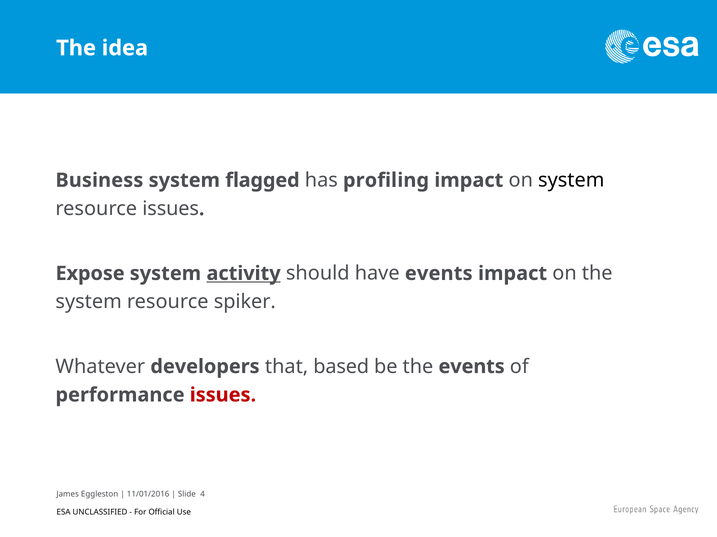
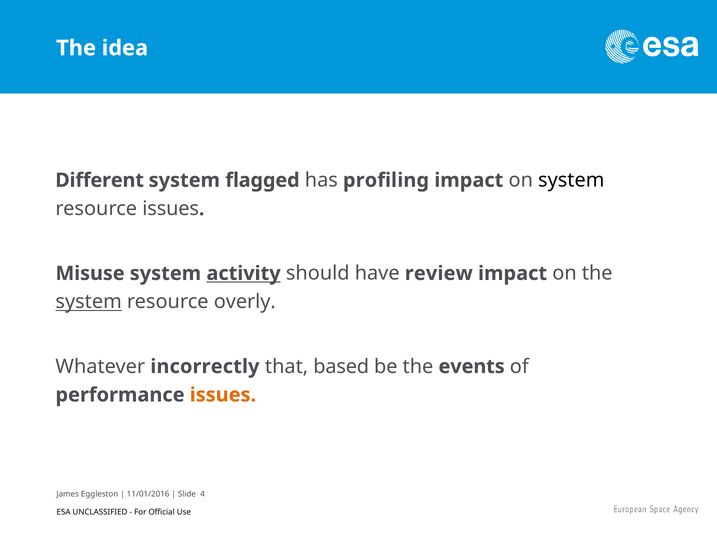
Business: Business -> Different
Expose: Expose -> Misuse
have events: events -> review
system at (89, 302) underline: none -> present
spiker: spiker -> overly
developers: developers -> incorrectly
issues at (223, 395) colour: red -> orange
